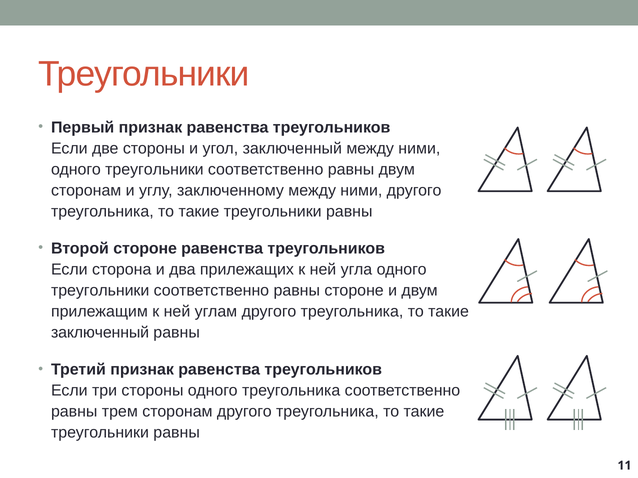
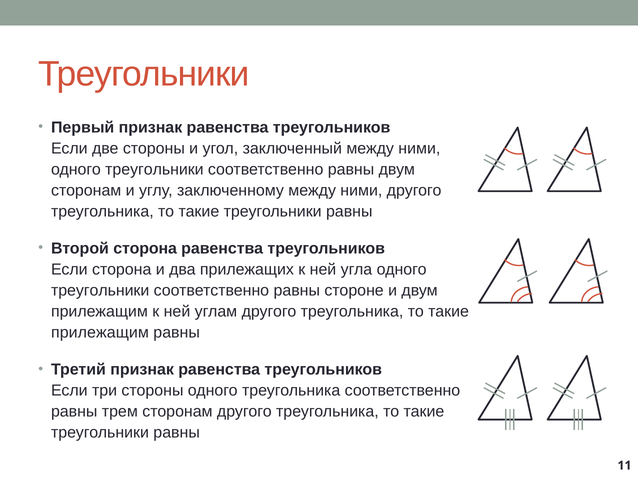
Второй стороне: стороне -> сторона
заключенный at (100, 333): заключенный -> прилежащим
